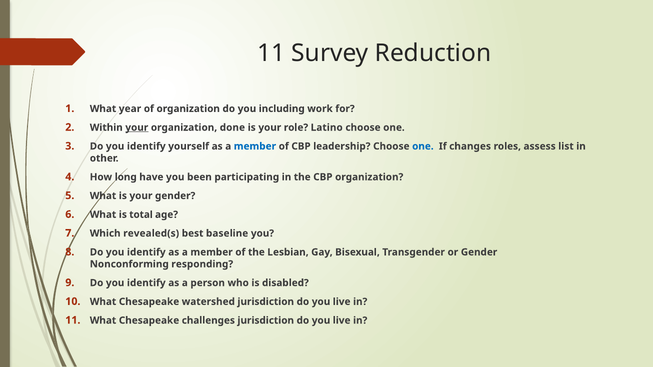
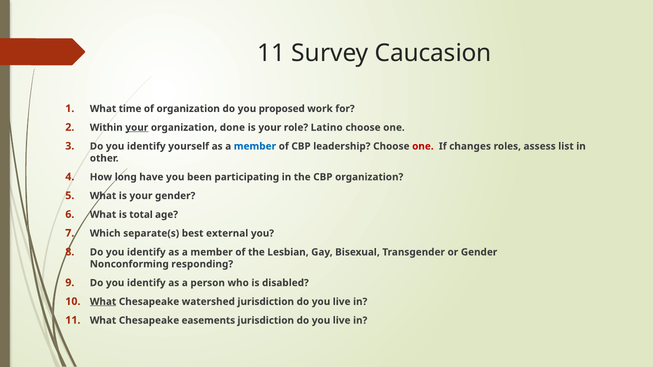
Reduction: Reduction -> Caucasion
year: year -> time
including: including -> proposed
one at (423, 146) colour: blue -> red
revealed(s: revealed(s -> separate(s
baseline: baseline -> external
What at (103, 302) underline: none -> present
challenges: challenges -> easements
